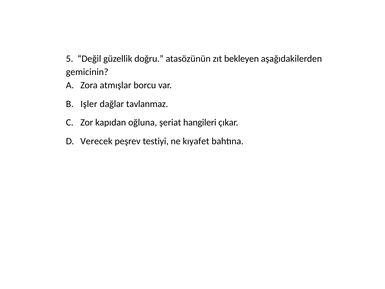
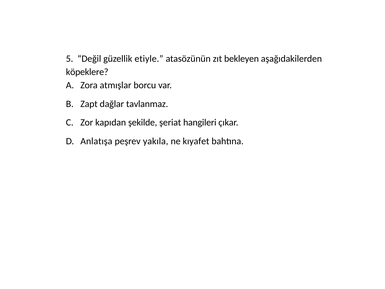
doğru: doğru -> etiyle
gemicinin: gemicinin -> köpeklere
Işler: Işler -> Zapt
oğluna: oğluna -> şekilde
Verecek: Verecek -> Anlatışa
testiyi: testiyi -> yakıla
